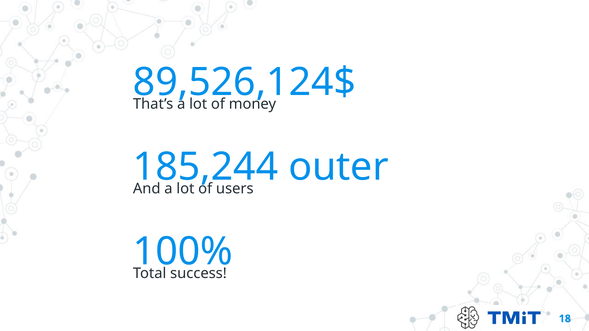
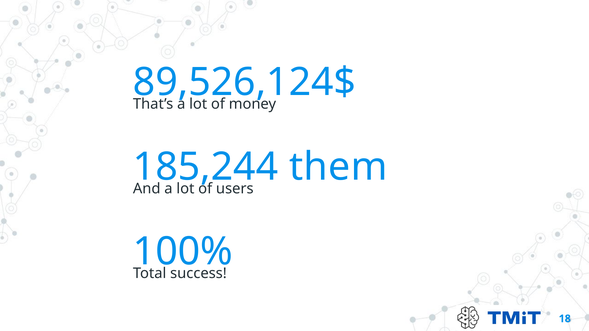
outer: outer -> them
